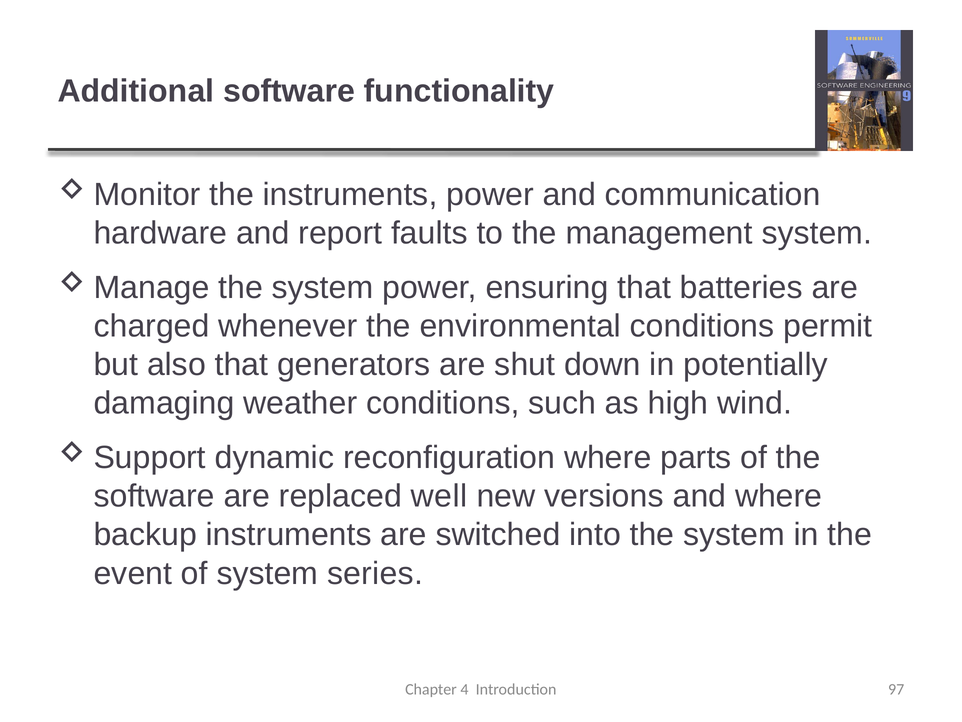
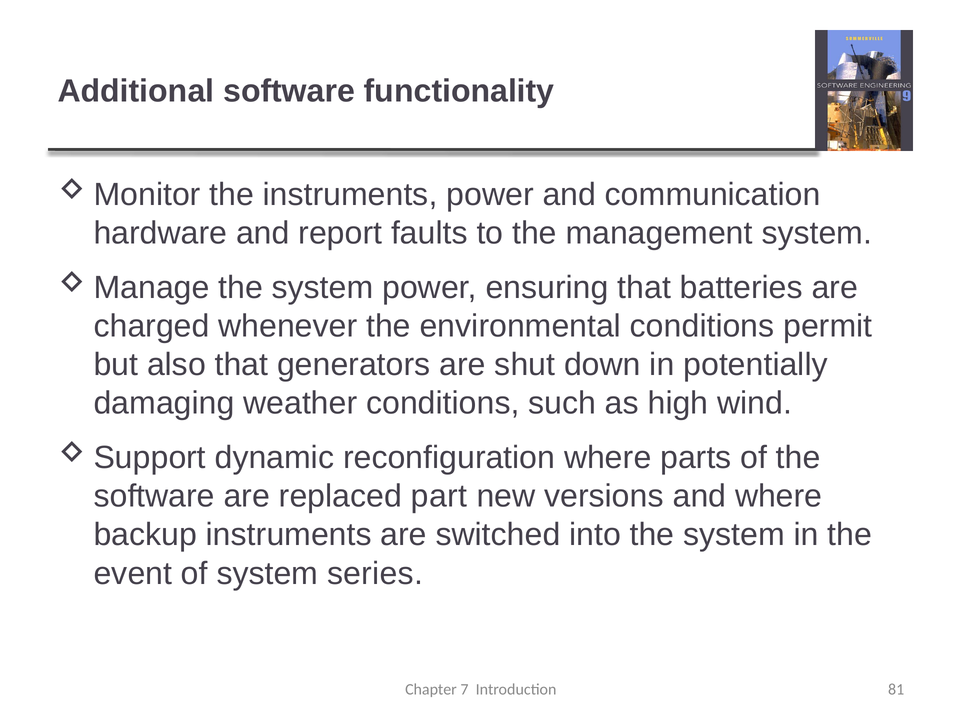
well: well -> part
4: 4 -> 7
97: 97 -> 81
